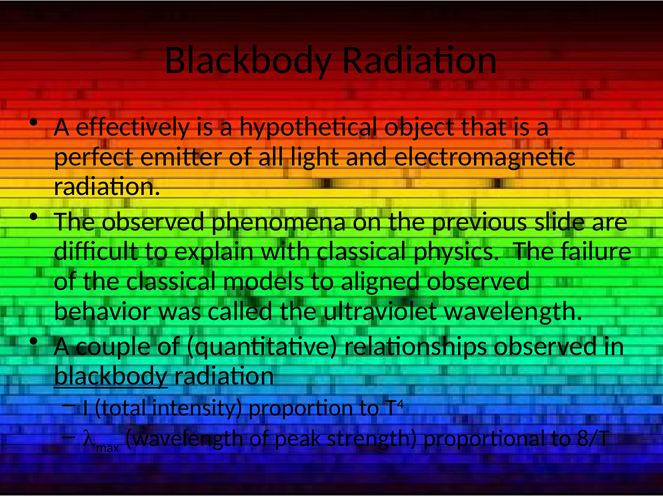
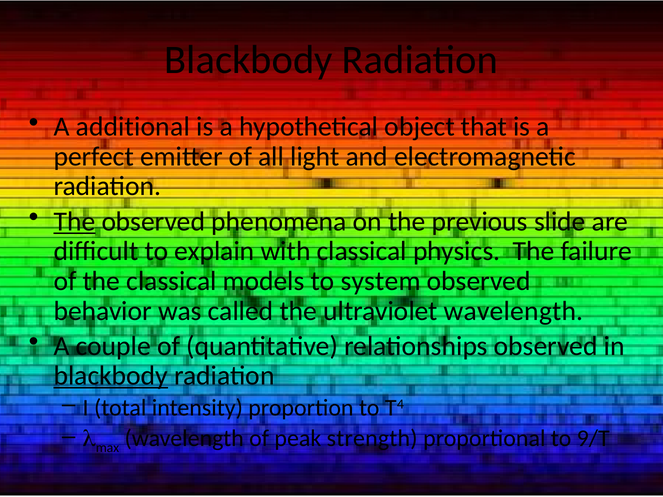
effectively: effectively -> additional
The at (74, 222) underline: none -> present
aligned: aligned -> system
8/T: 8/T -> 9/T
